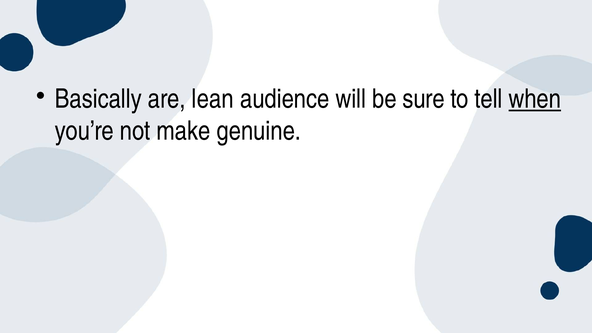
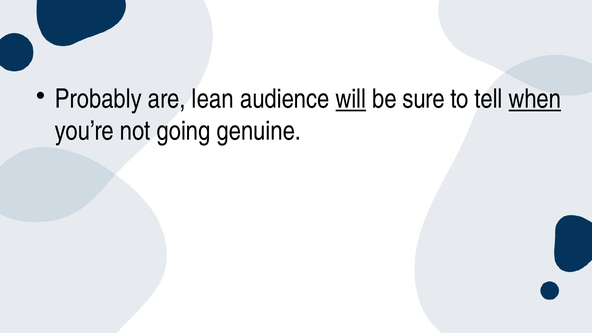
Basically: Basically -> Probably
will underline: none -> present
make: make -> going
